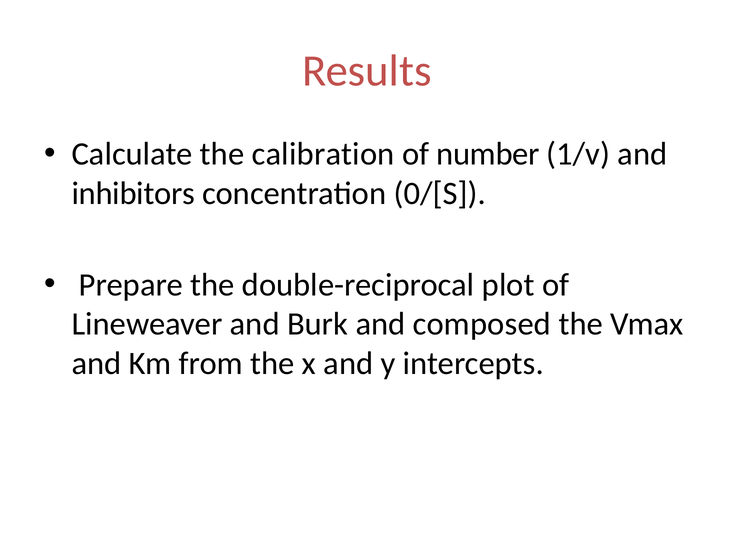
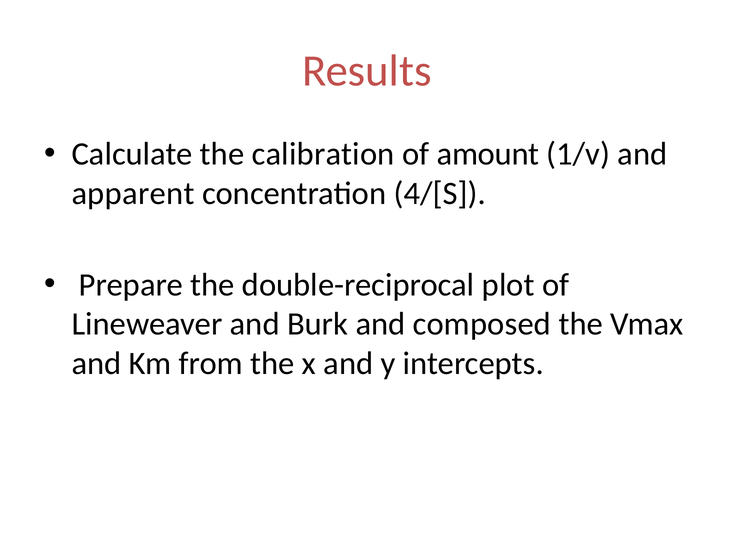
number: number -> amount
inhibitors: inhibitors -> apparent
0/[S: 0/[S -> 4/[S
